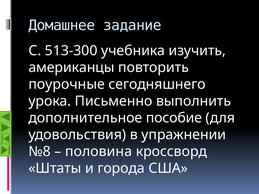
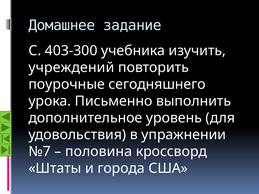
513-300: 513-300 -> 403-300
американцы: американцы -> учреждений
пособие: пособие -> уровень
№8: №8 -> №7
